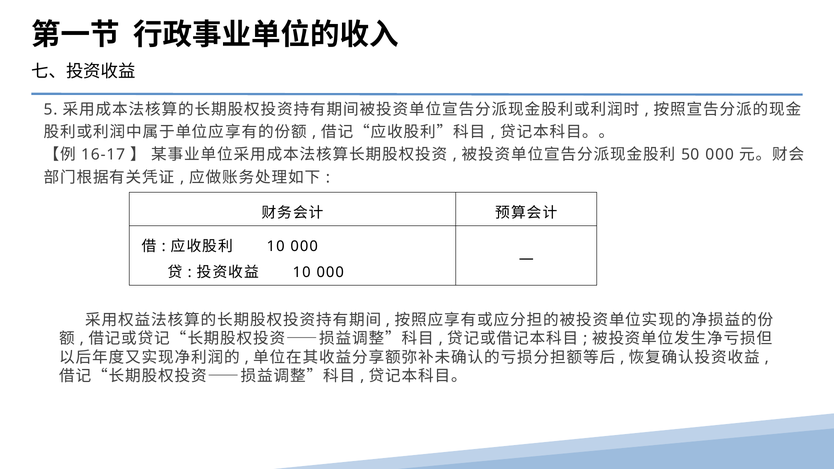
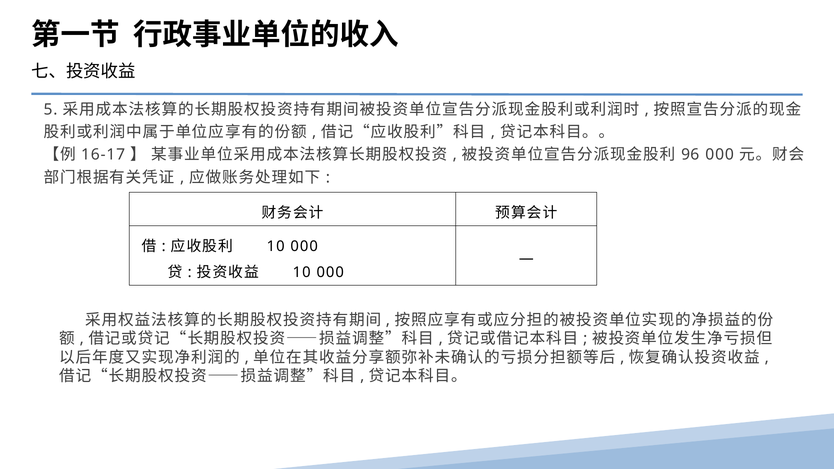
50: 50 -> 96
